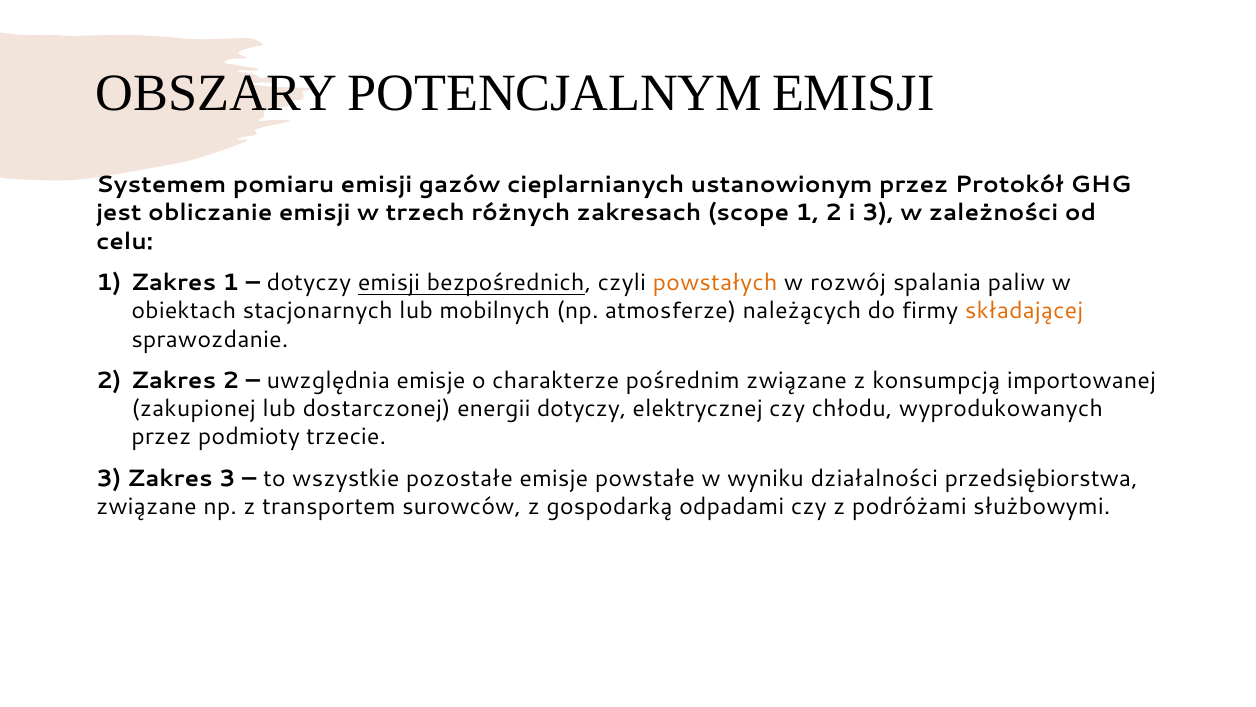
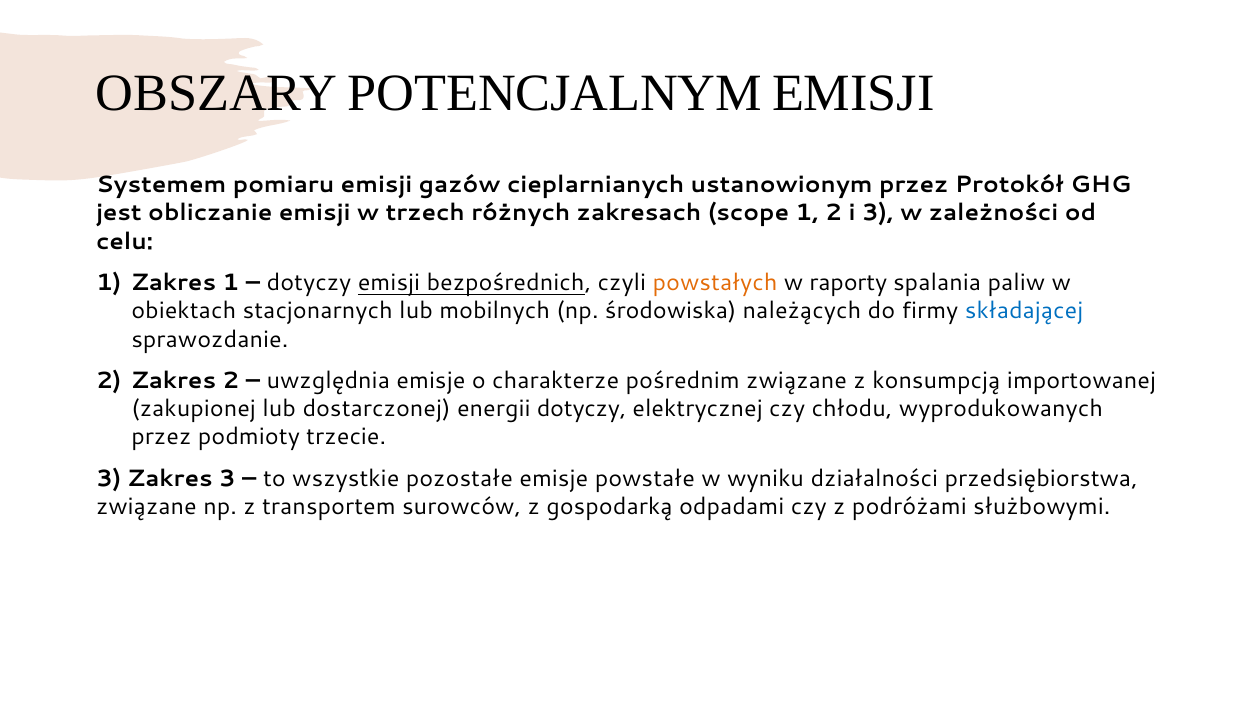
rozwój: rozwój -> raporty
atmosferze: atmosferze -> środowiska
składającej colour: orange -> blue
